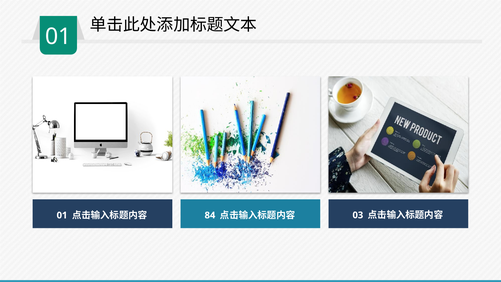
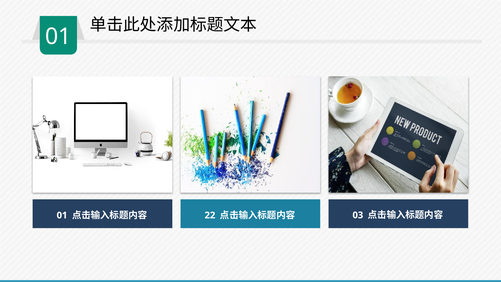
84: 84 -> 22
